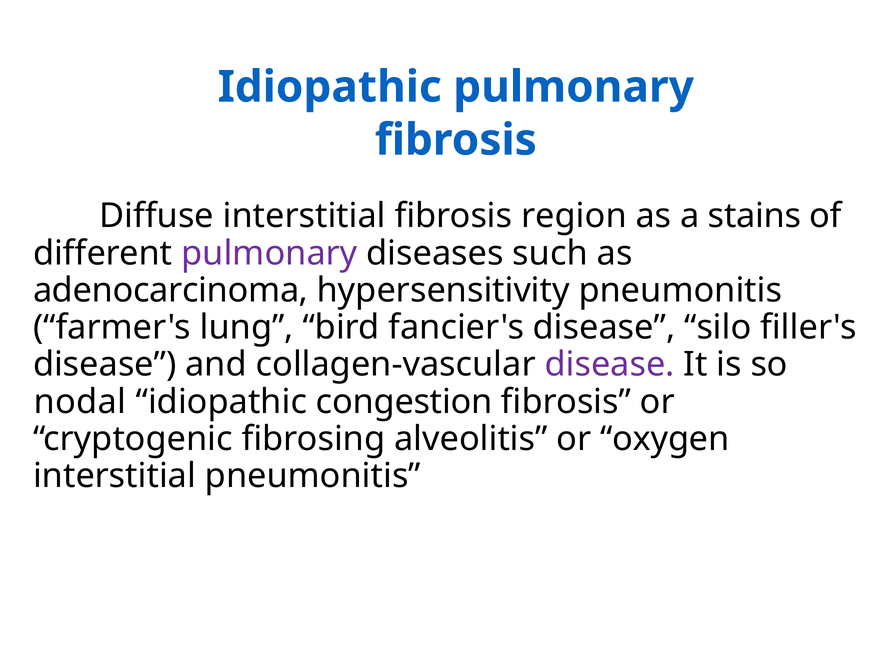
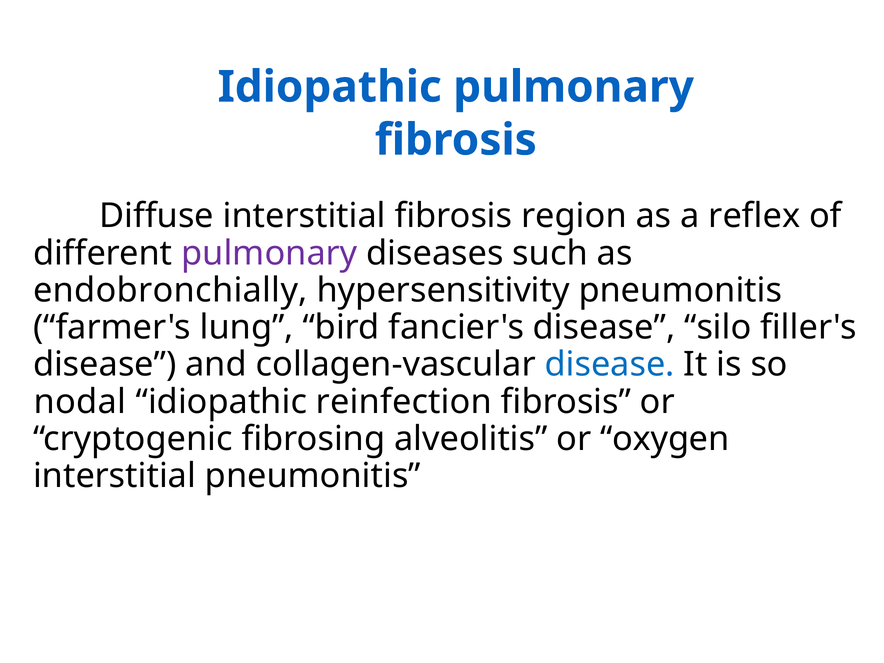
stains: stains -> reflex
adenocarcinoma: adenocarcinoma -> endobronchially
disease at (610, 365) colour: purple -> blue
congestion: congestion -> reinfection
